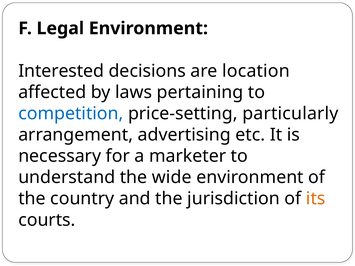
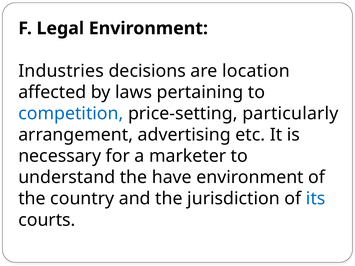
Interested: Interested -> Industries
wide: wide -> have
its colour: orange -> blue
